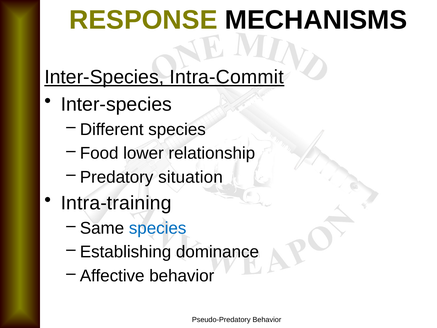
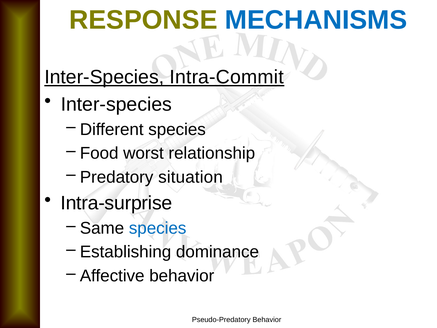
MECHANISMS colour: black -> blue
lower: lower -> worst
Intra-training: Intra-training -> Intra-surprise
